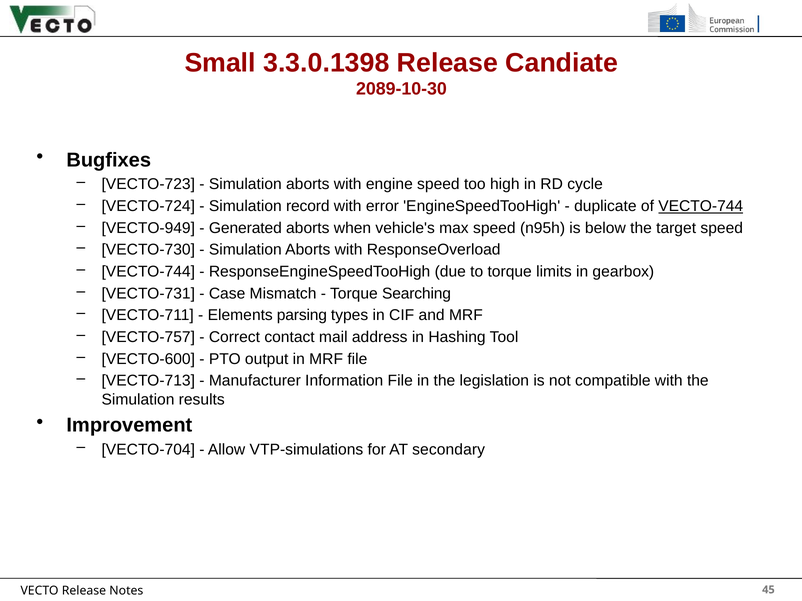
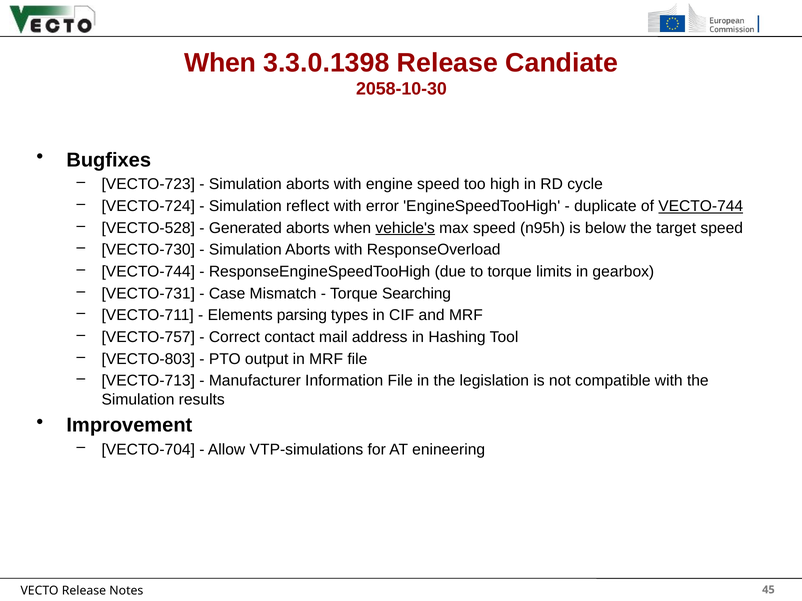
Small at (220, 63): Small -> When
2089-10-30: 2089-10-30 -> 2058-10-30
record: record -> reflect
VECTO-949: VECTO-949 -> VECTO-528
vehicle's underline: none -> present
VECTO-600: VECTO-600 -> VECTO-803
secondary: secondary -> enineering
